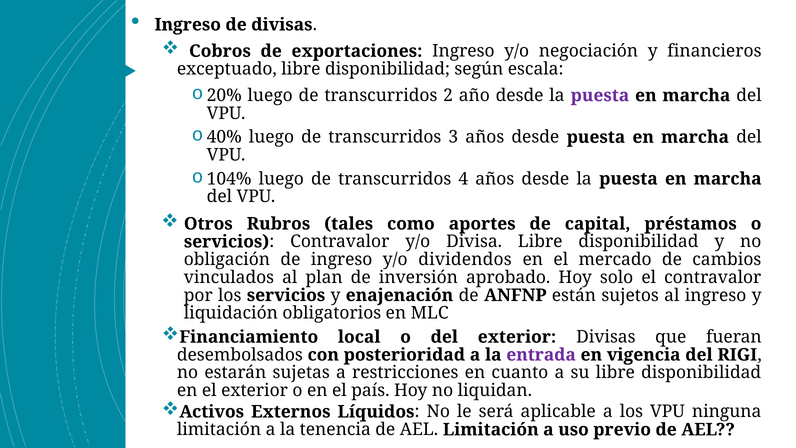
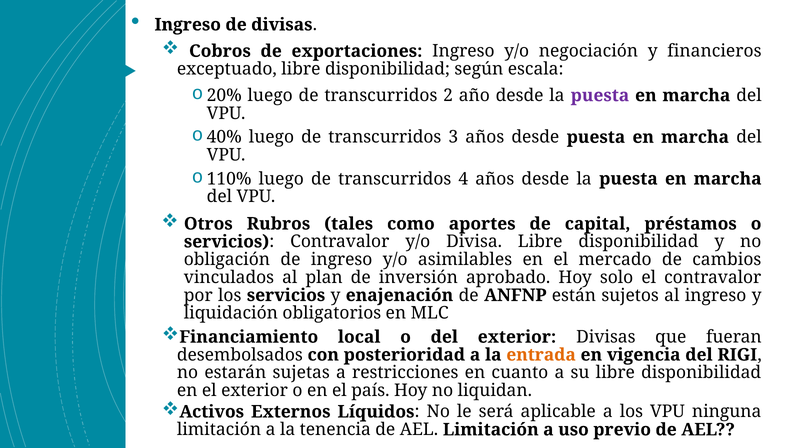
104%: 104% -> 110%
dividendos: dividendos -> asimilables
entrada colour: purple -> orange
